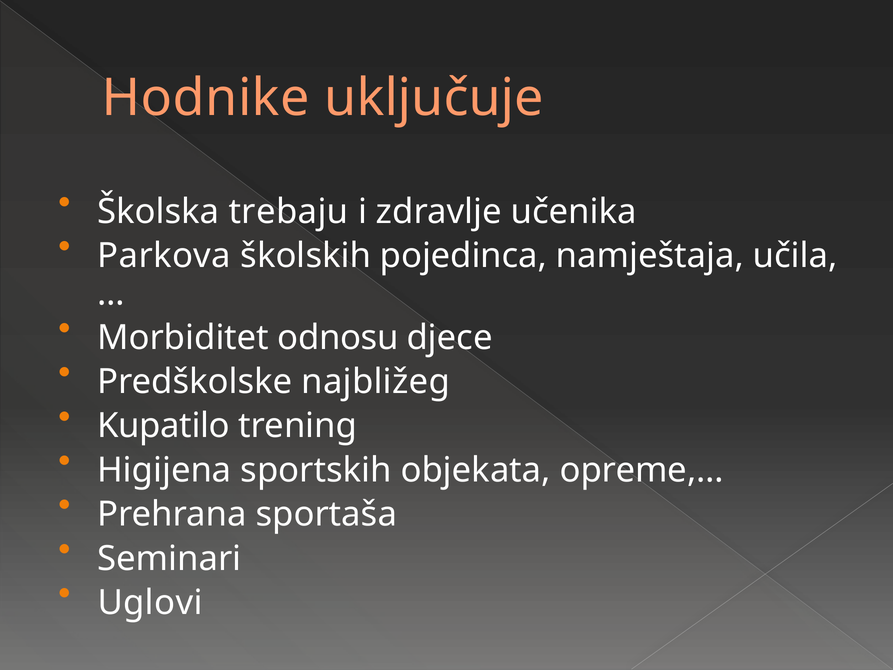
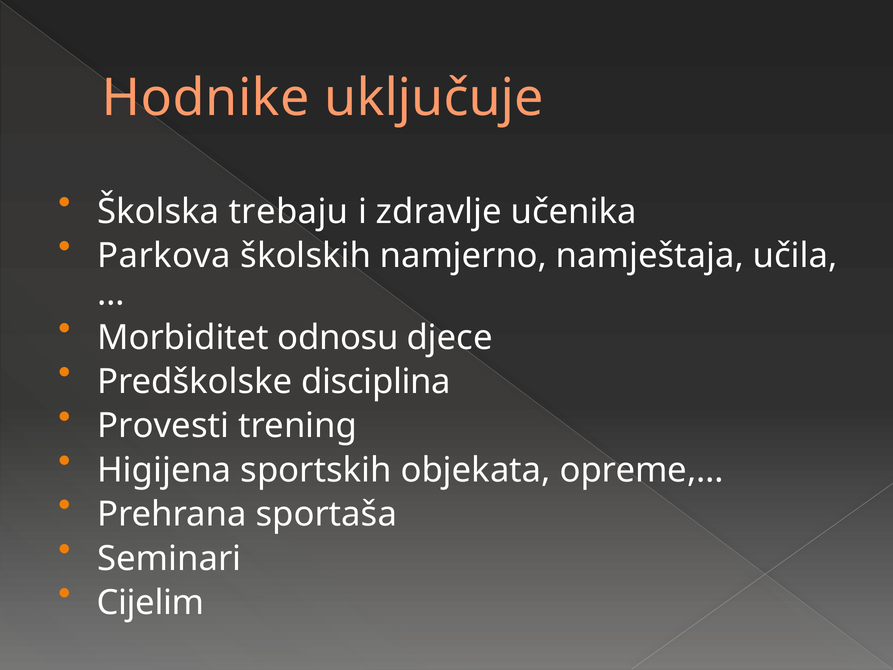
pojedinca: pojedinca -> namjerno
najbližeg: najbližeg -> disciplina
Kupatilo: Kupatilo -> Provesti
Uglovi: Uglovi -> Cijelim
